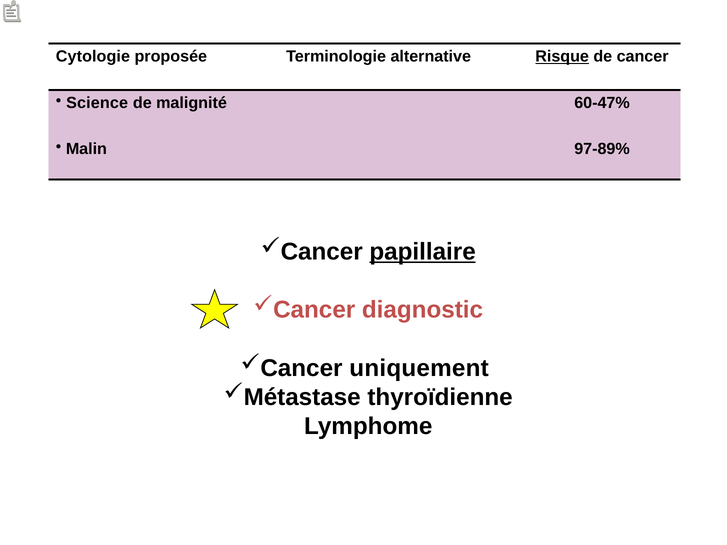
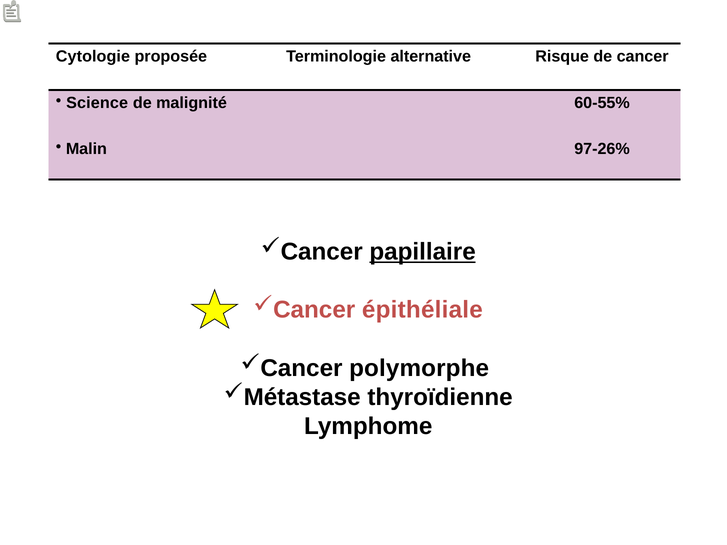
Risque underline: present -> none
60-47%: 60-47% -> 60-55%
97-89%: 97-89% -> 97-26%
diagnostic: diagnostic -> épithéliale
uniquement: uniquement -> polymorphe
